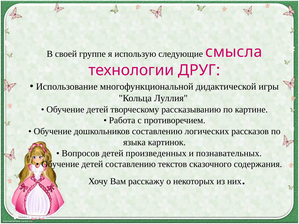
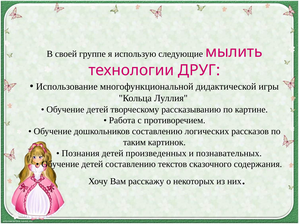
смысла: смысла -> мылить
языка: языка -> таким
Вопросов: Вопросов -> Познания
